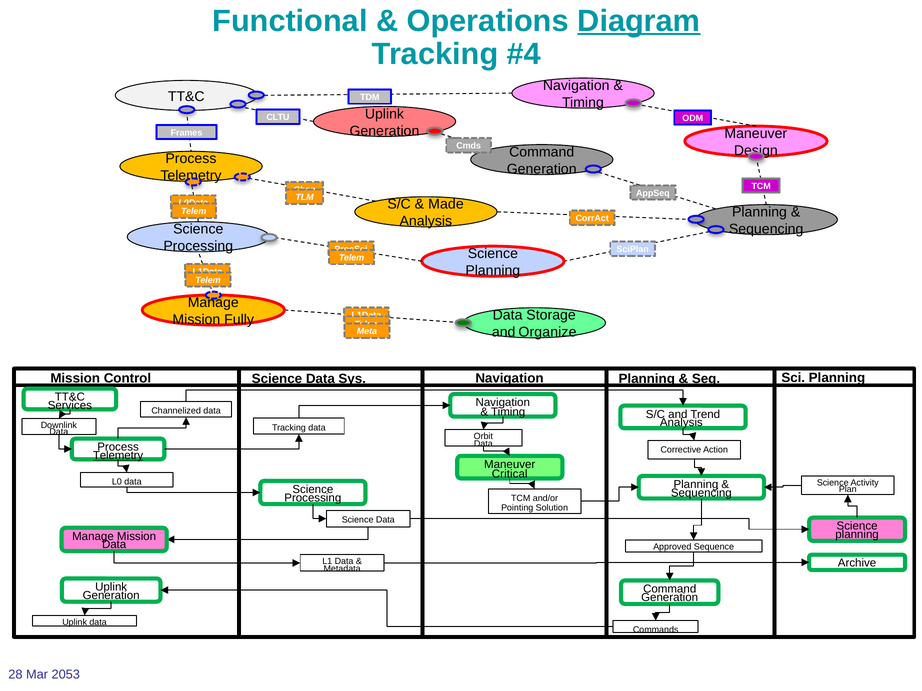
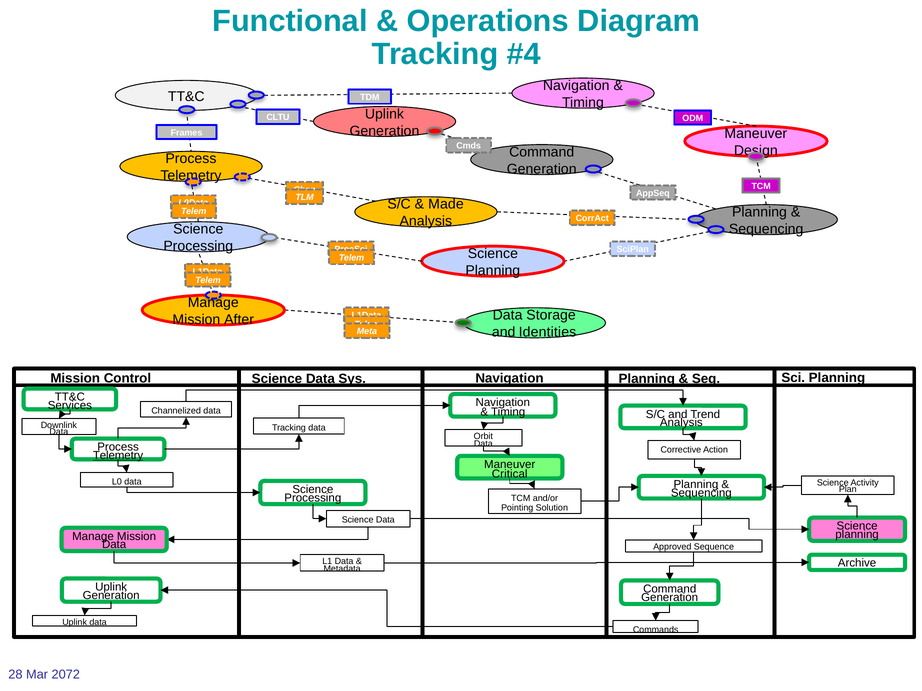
Diagram underline: present -> none
Fully: Fully -> After
Organize: Organize -> Identities
2053: 2053 -> 2072
